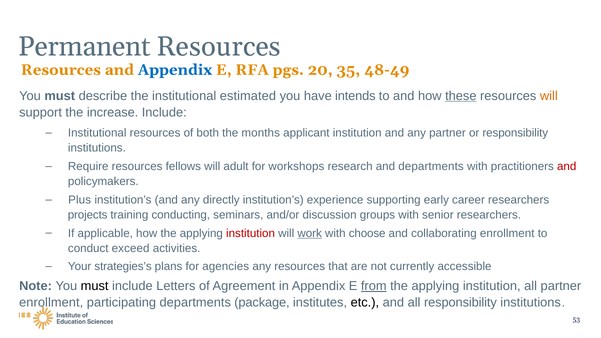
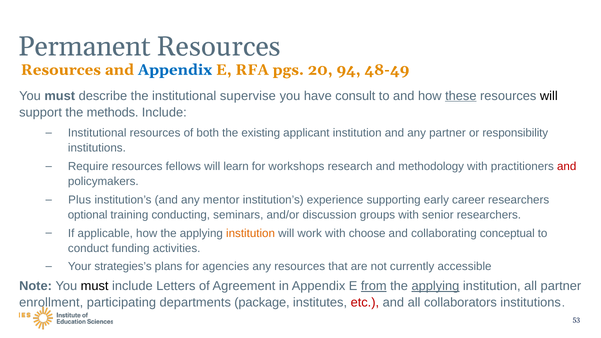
35: 35 -> 94
estimated: estimated -> supervise
intends: intends -> consult
will at (549, 96) colour: orange -> black
increase: increase -> methods
months: months -> existing
adult: adult -> learn
and departments: departments -> methodology
directly: directly -> mentor
projects: projects -> optional
institution at (251, 233) colour: red -> orange
work underline: present -> none
collaborating enrollment: enrollment -> conceptual
exceed: exceed -> funding
applying at (435, 286) underline: none -> present
etc colour: black -> red
all responsibility: responsibility -> collaborators
